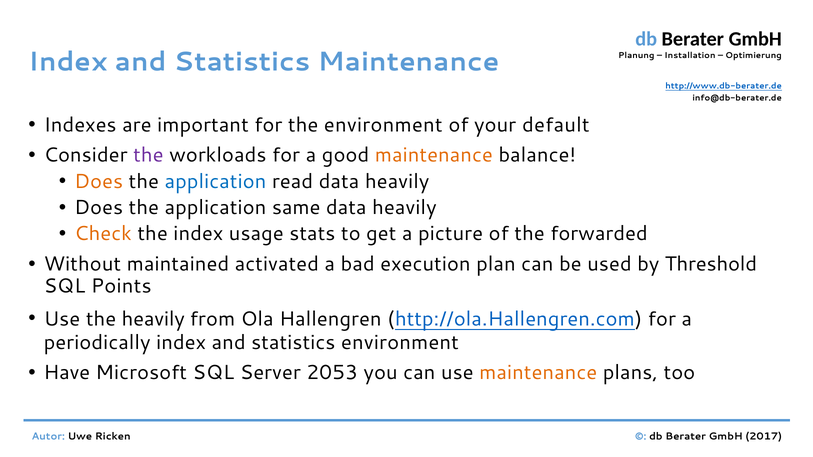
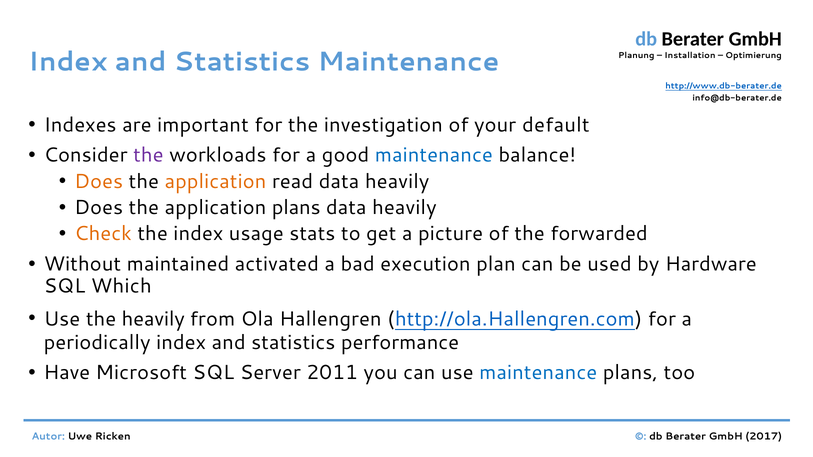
the environment: environment -> investigation
maintenance at (434, 155) colour: orange -> blue
application at (215, 182) colour: blue -> orange
application same: same -> plans
Threshold: Threshold -> Hardware
Points: Points -> Which
statistics environment: environment -> performance
2053: 2053 -> 2011
maintenance at (538, 373) colour: orange -> blue
